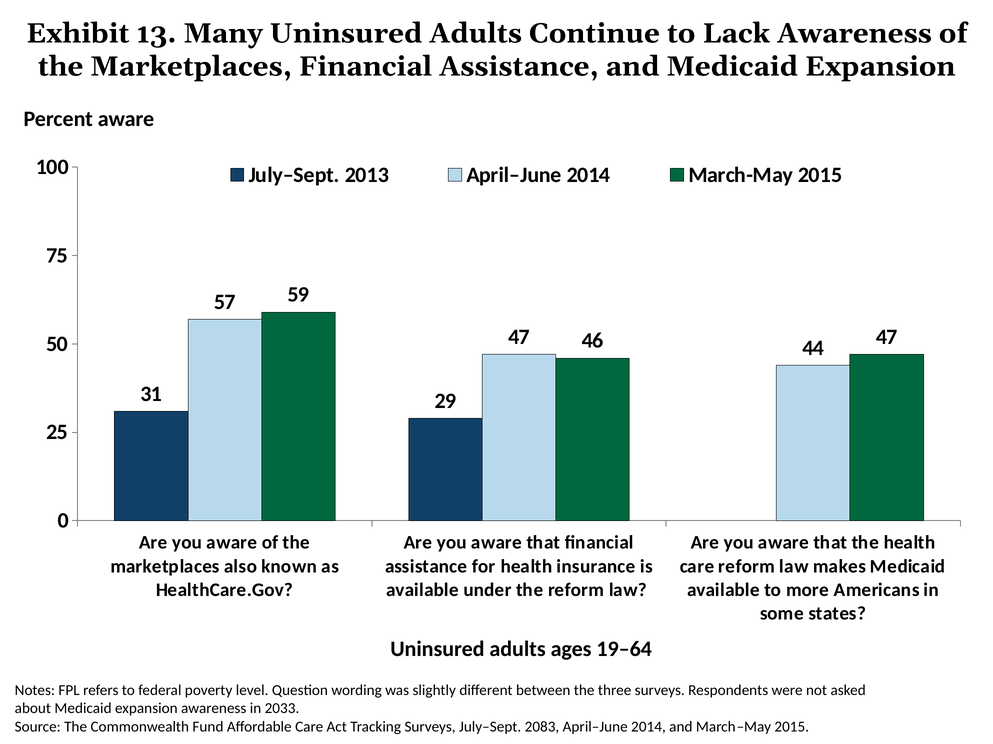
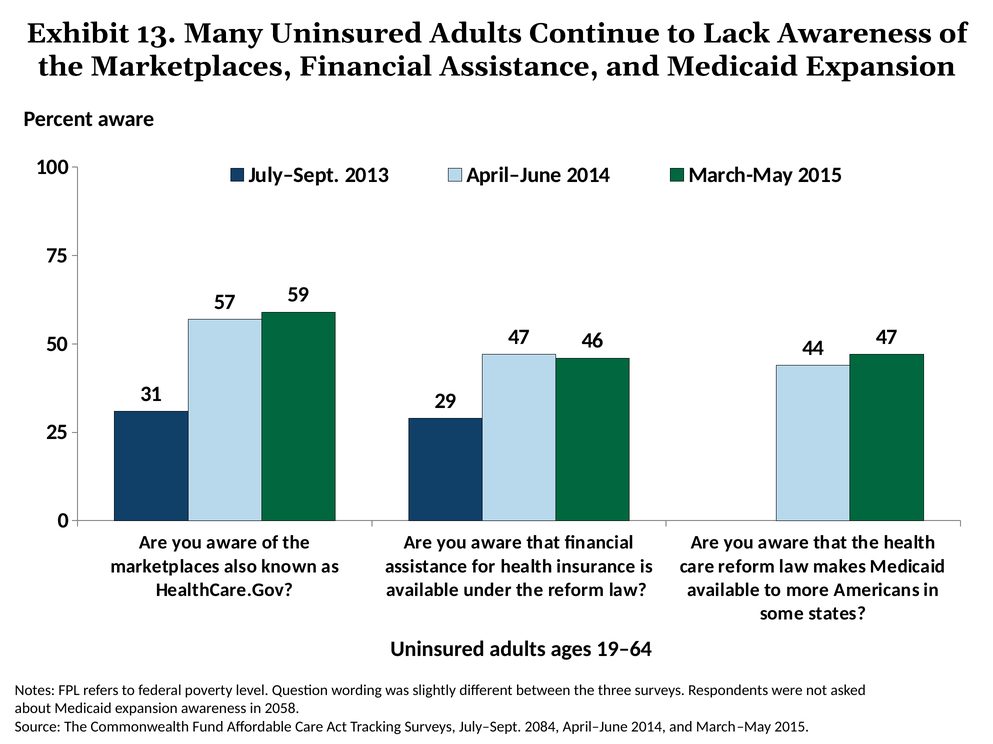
2033: 2033 -> 2058
2083: 2083 -> 2084
